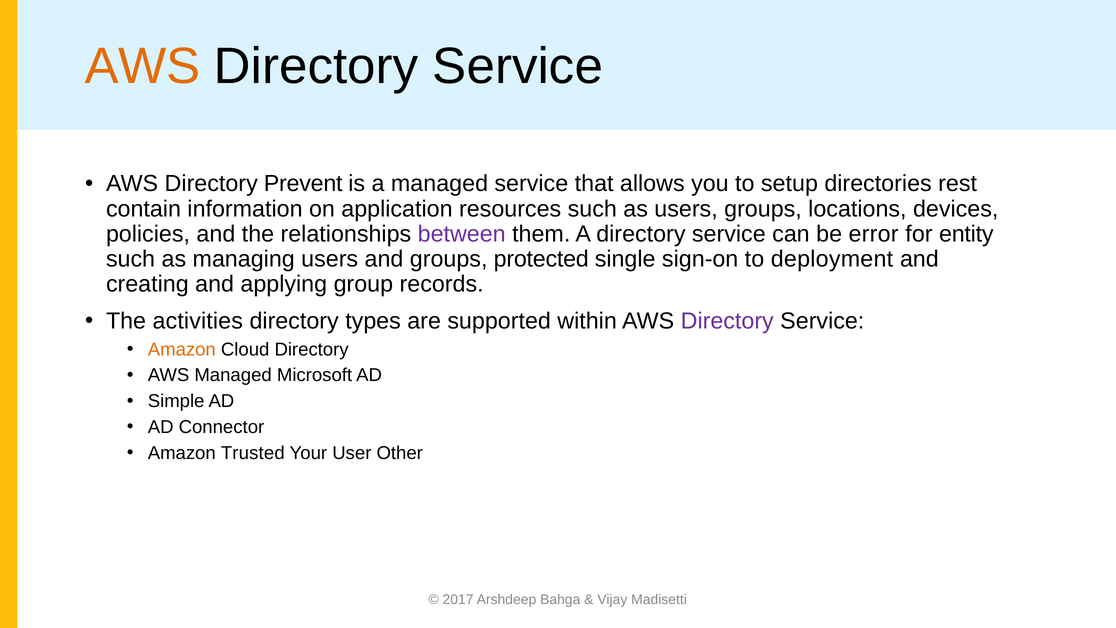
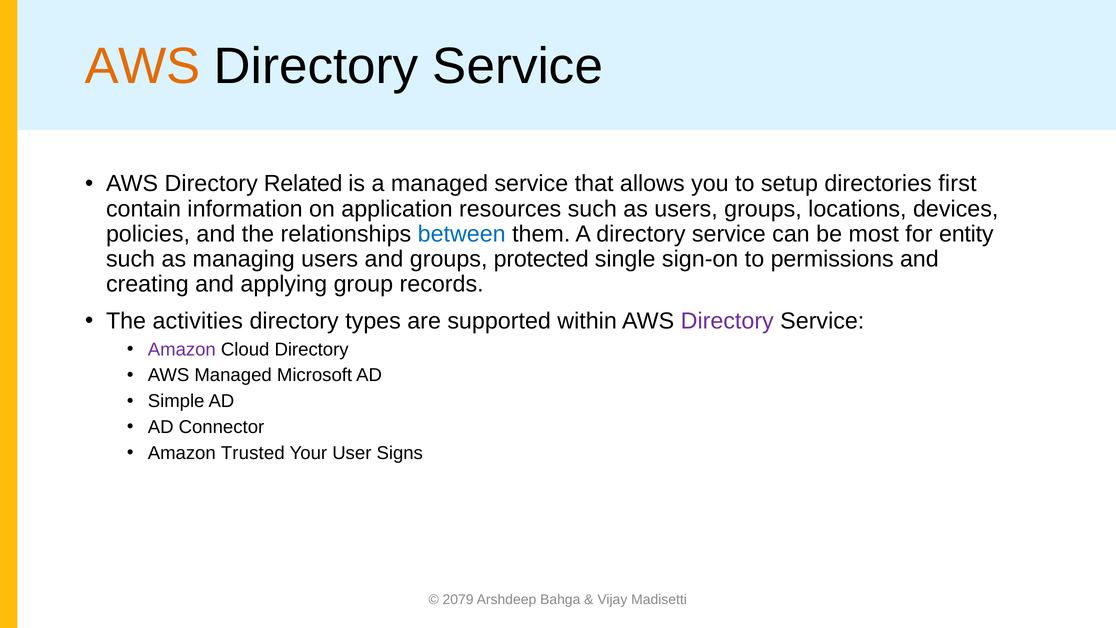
Prevent: Prevent -> Related
rest: rest -> first
between colour: purple -> blue
error: error -> most
deployment: deployment -> permissions
Amazon at (182, 349) colour: orange -> purple
Other: Other -> Signs
2017: 2017 -> 2079
